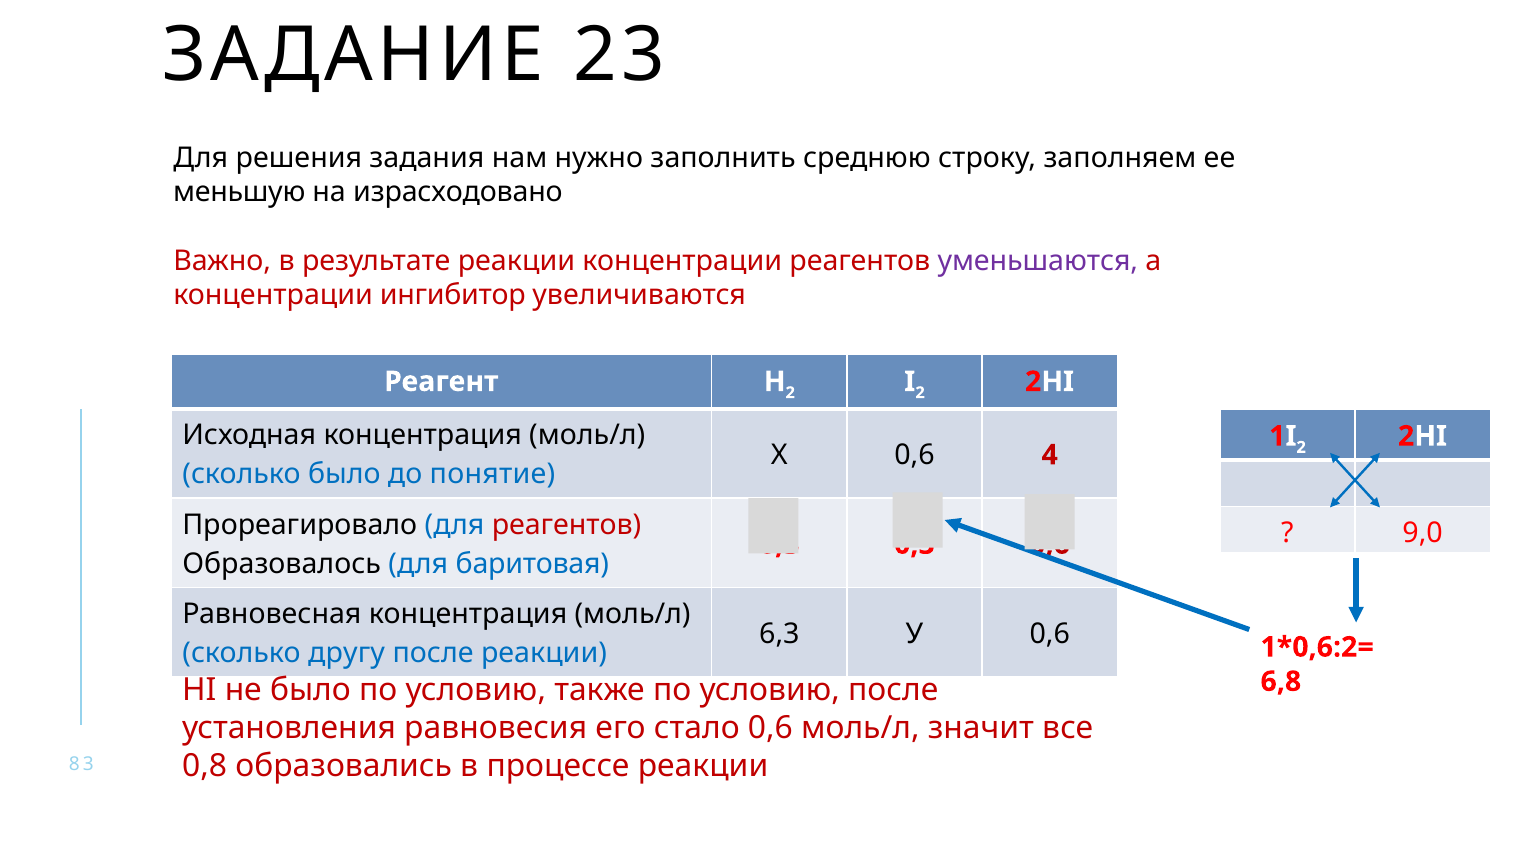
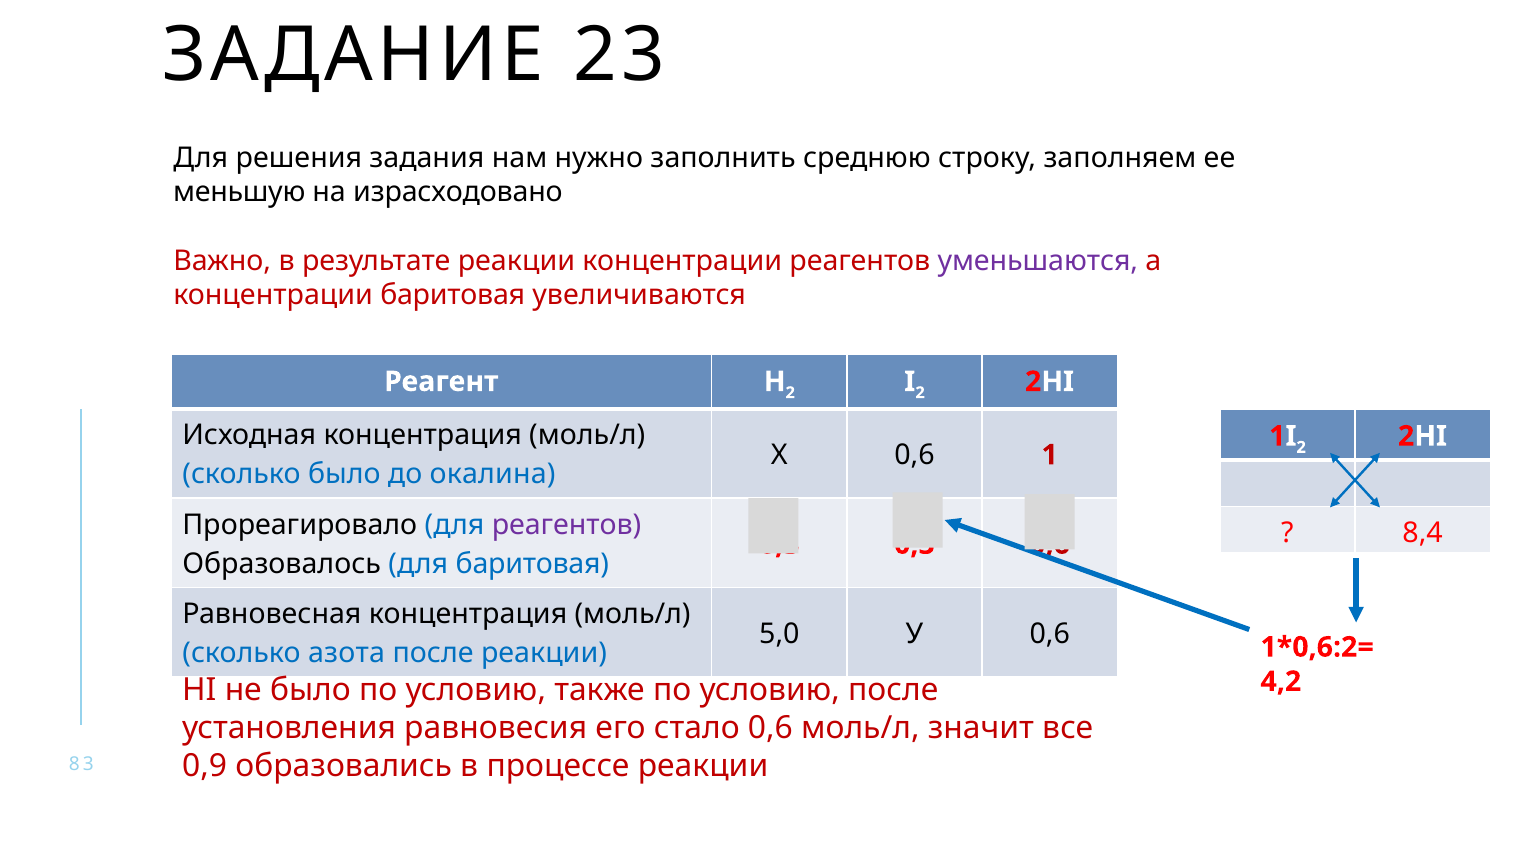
концентрации ингибитор: ингибитор -> баритовая
4: 4 -> 1
понятие: понятие -> окалина
реагентов at (567, 525) colour: red -> purple
9,0: 9,0 -> 8,4
6,3: 6,3 -> 5,0
другу: другу -> азота
6,8: 6,8 -> 4,2
0,8: 0,8 -> 0,9
